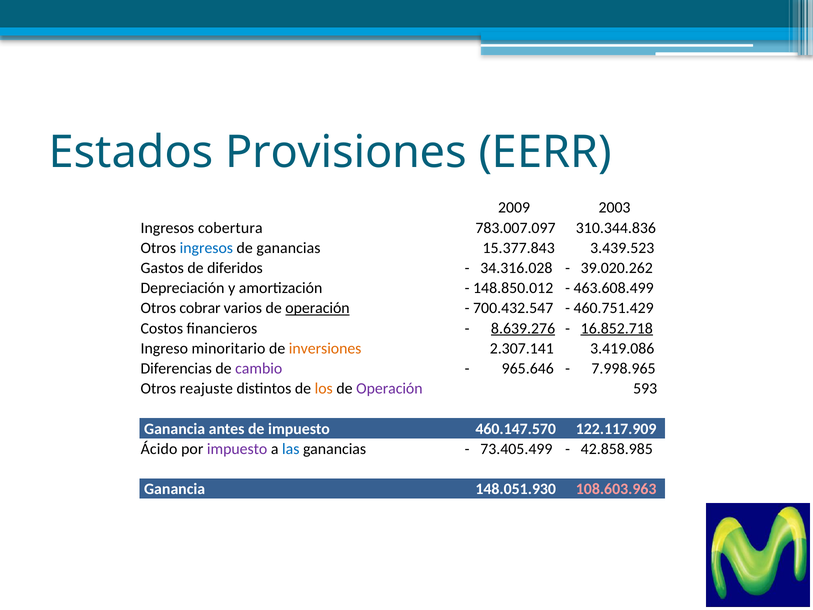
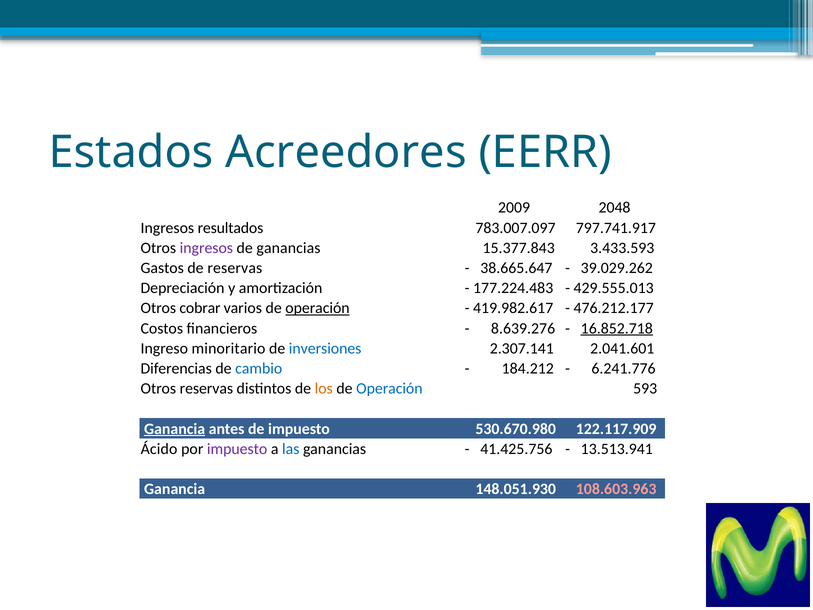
Provisiones: Provisiones -> Acreedores
2003: 2003 -> 2048
cobertura: cobertura -> resultados
310.344.836: 310.344.836 -> 797.741.917
ingresos at (206, 248) colour: blue -> purple
3.439.523: 3.439.523 -> 3.433.593
de diferidos: diferidos -> reservas
34.316.028: 34.316.028 -> 38.665.647
39.020.262: 39.020.262 -> 39.029.262
148.850.012: 148.850.012 -> 177.224.483
463.608.499: 463.608.499 -> 429.555.013
700.432.547: 700.432.547 -> 419.982.617
460.751.429: 460.751.429 -> 476.212.177
8.639.276 underline: present -> none
inversiones colour: orange -> blue
3.419.086: 3.419.086 -> 2.041.601
cambio colour: purple -> blue
965.646: 965.646 -> 184.212
7.998.965: 7.998.965 -> 6.241.776
Otros reajuste: reajuste -> reservas
Operación at (389, 389) colour: purple -> blue
Ganancia at (175, 429) underline: none -> present
460.147.570: 460.147.570 -> 530.670.980
73.405.499: 73.405.499 -> 41.425.756
42.858.985: 42.858.985 -> 13.513.941
